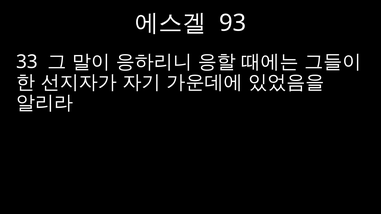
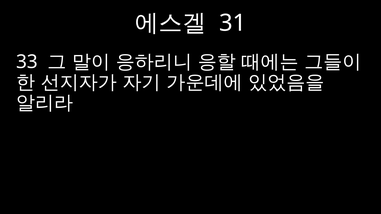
93: 93 -> 31
